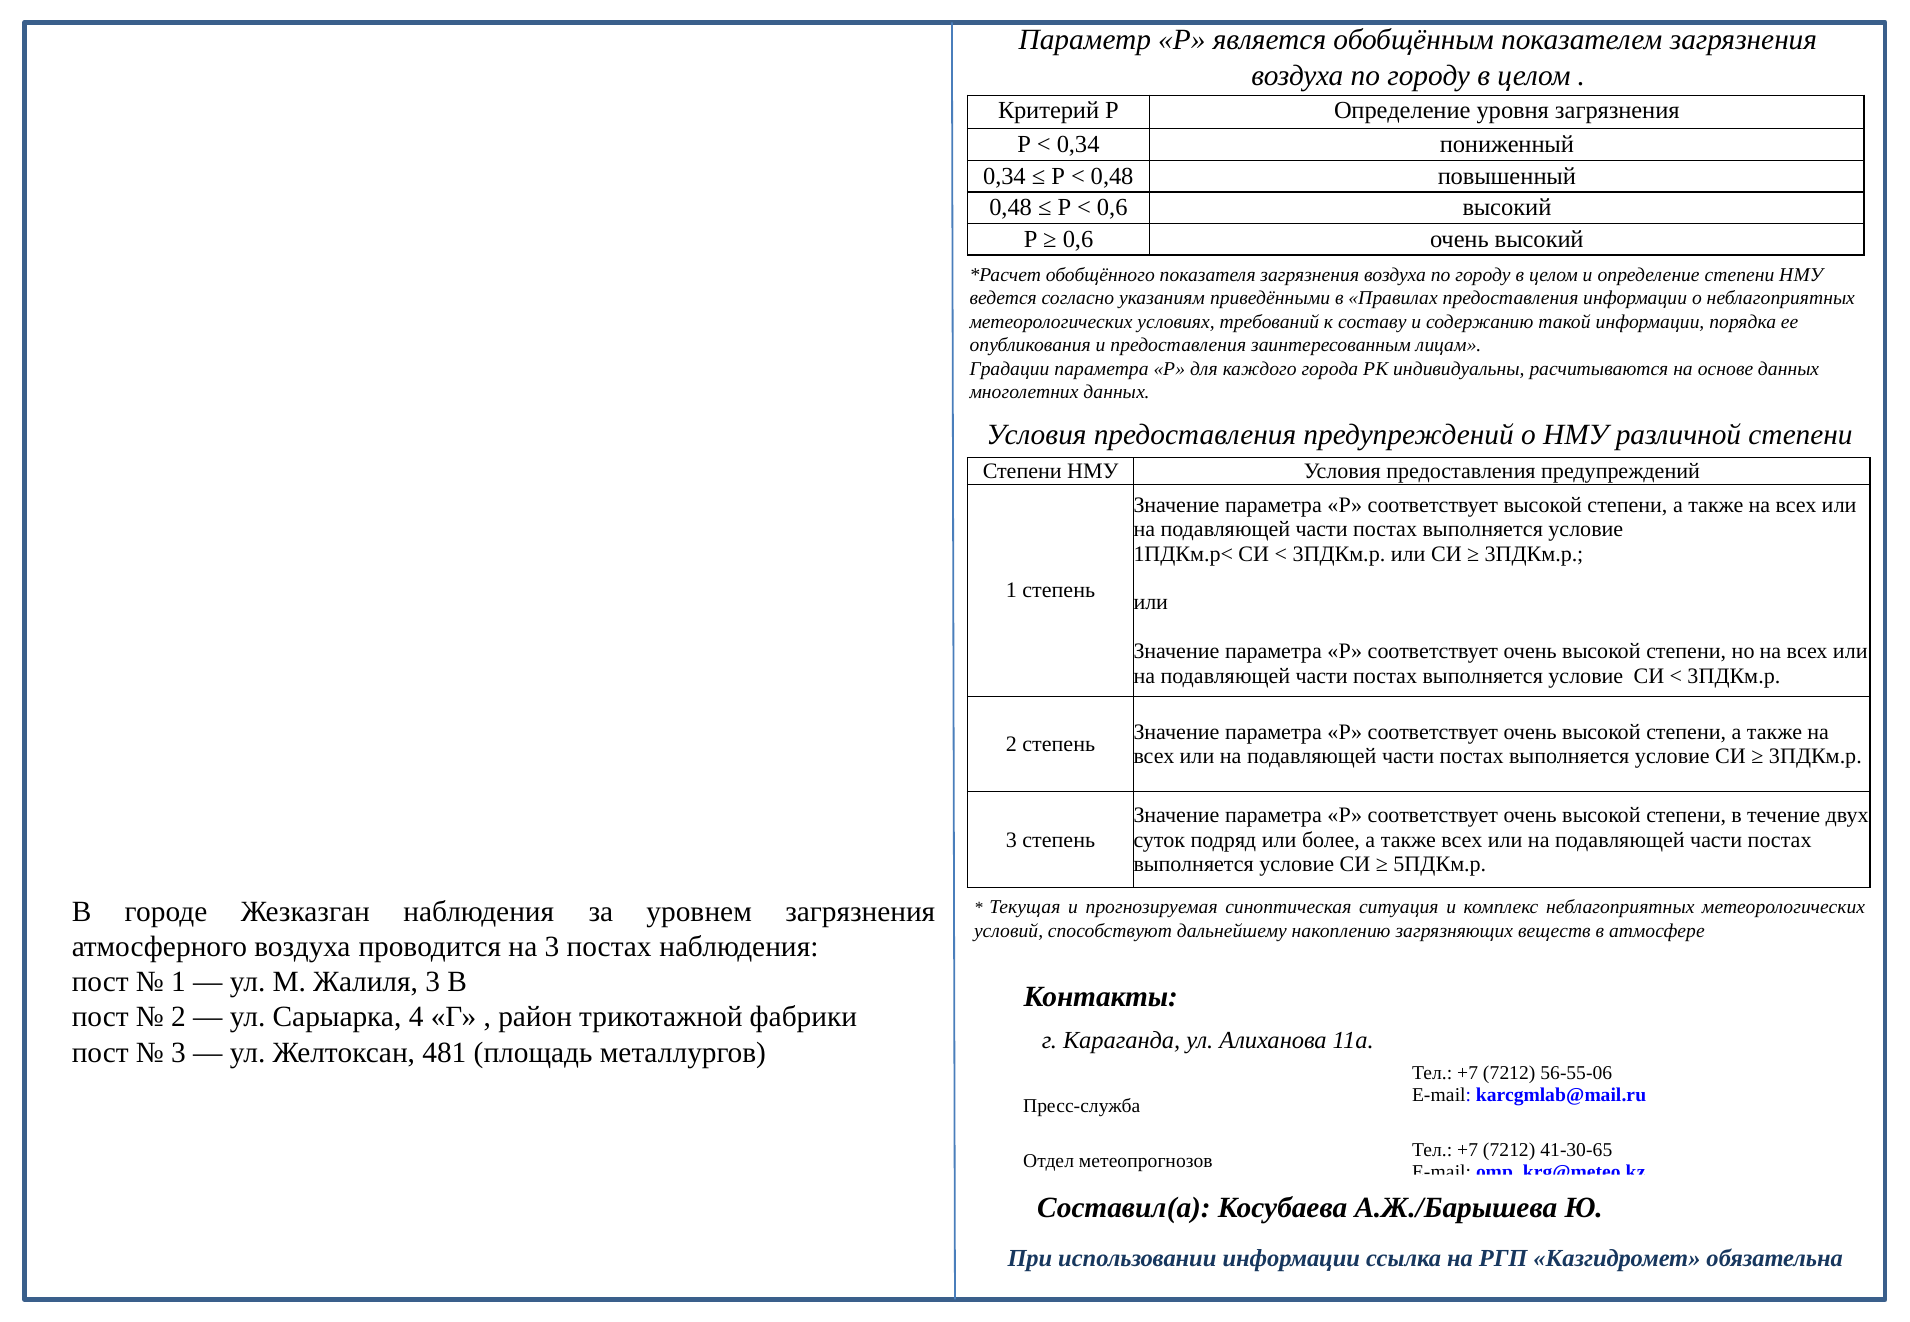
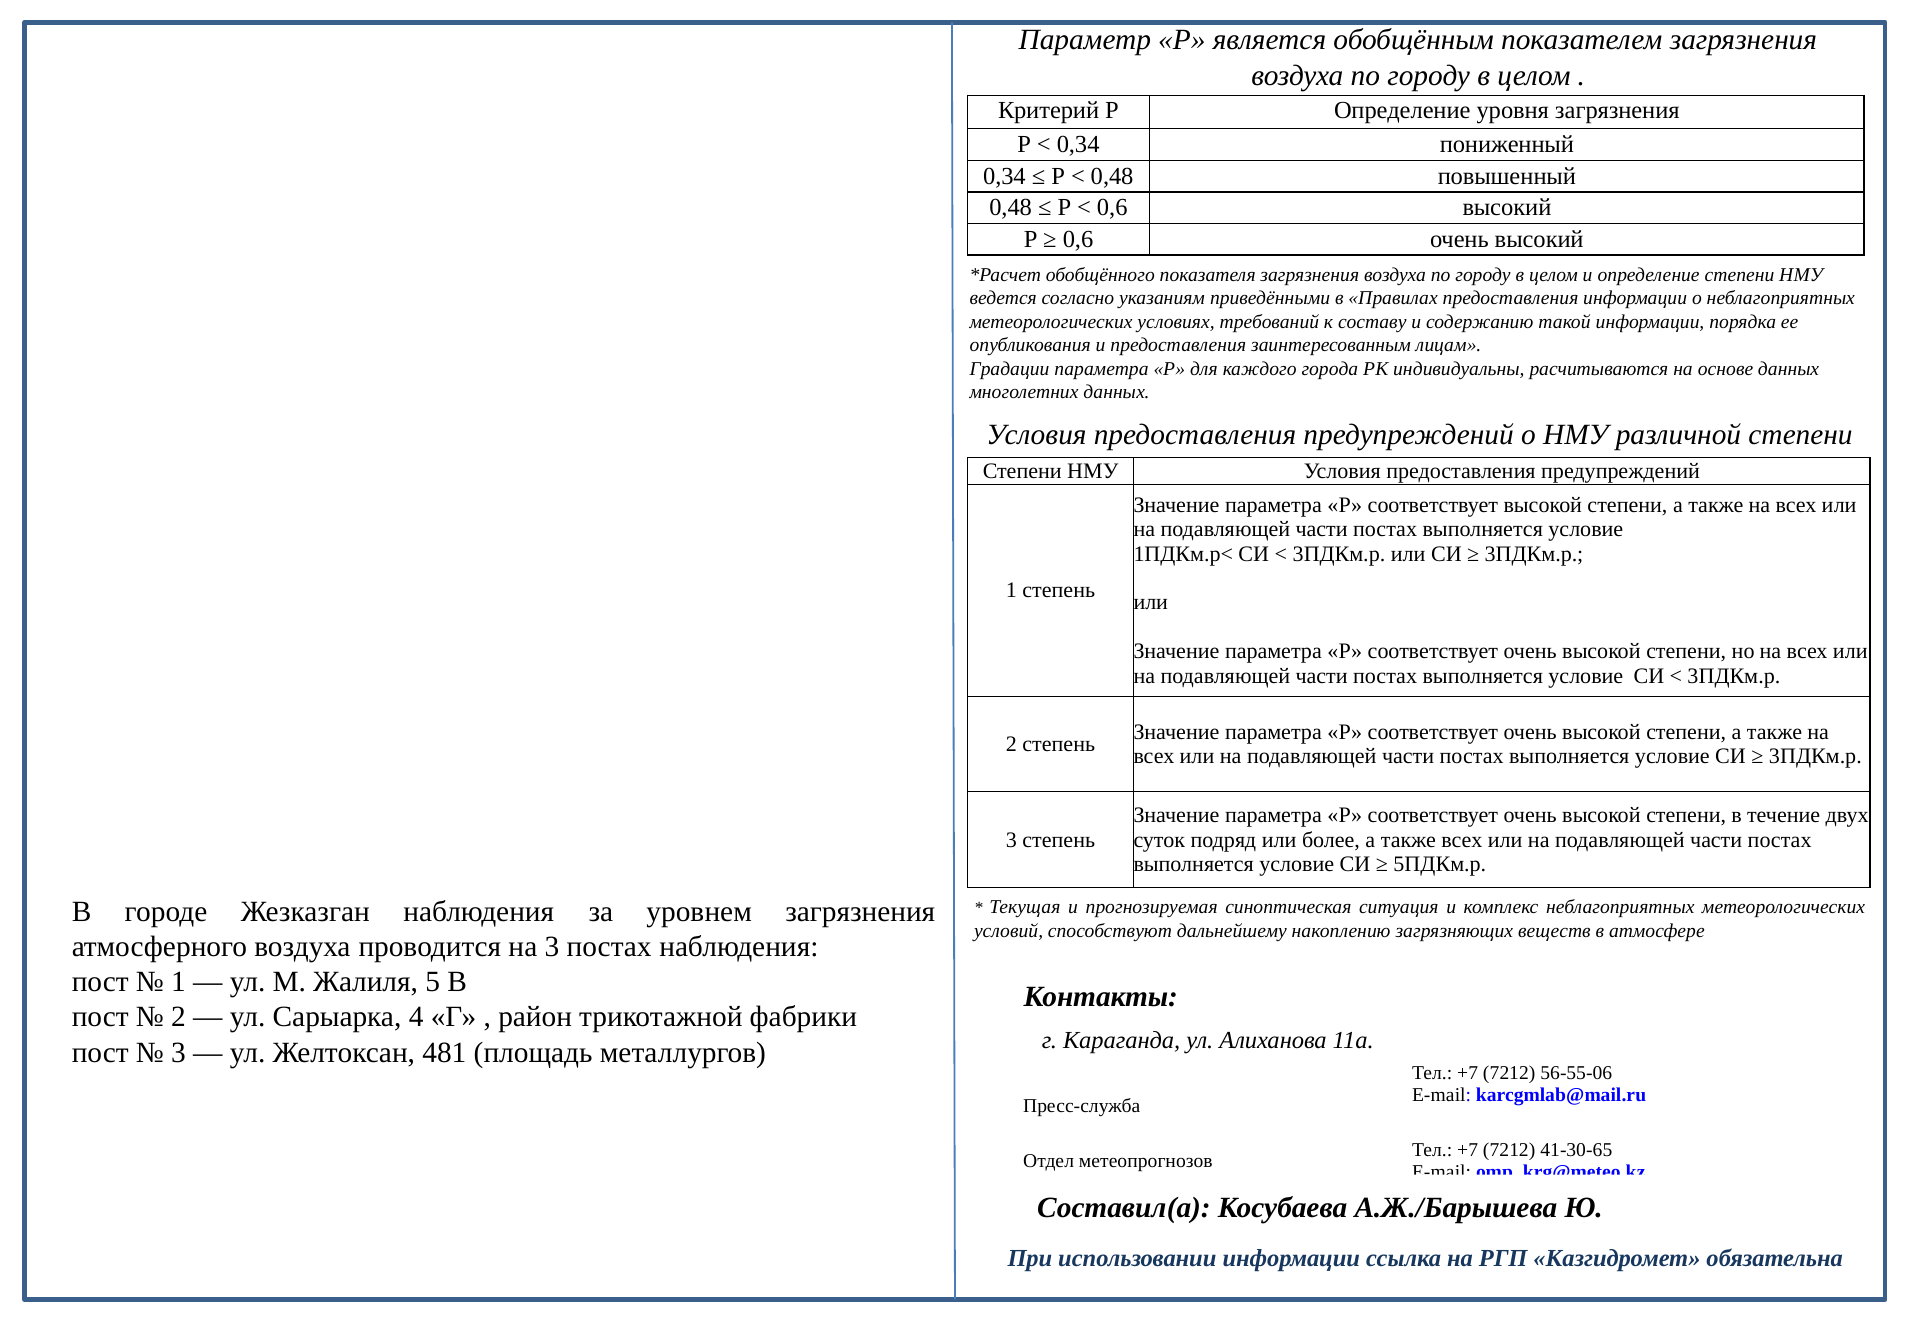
Жалиля 3: 3 -> 5
